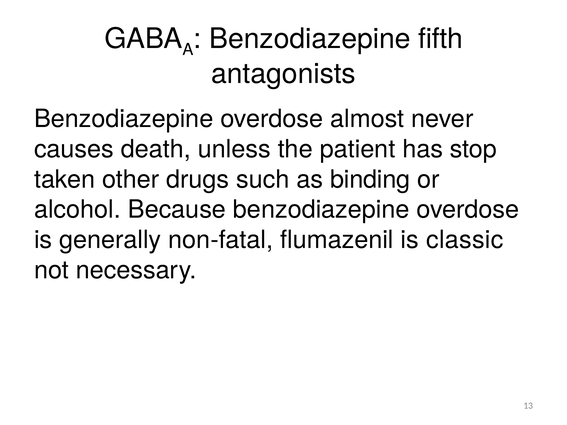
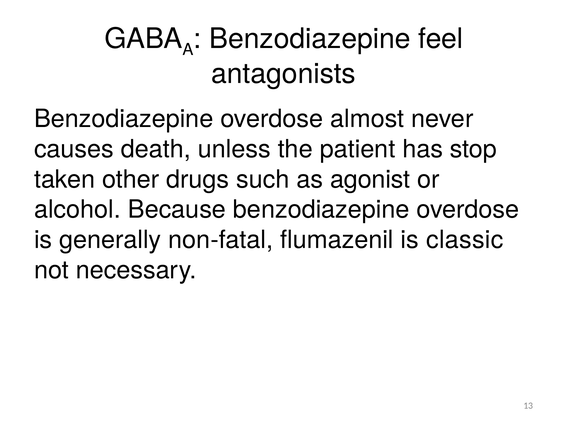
fifth: fifth -> feel
binding: binding -> agonist
